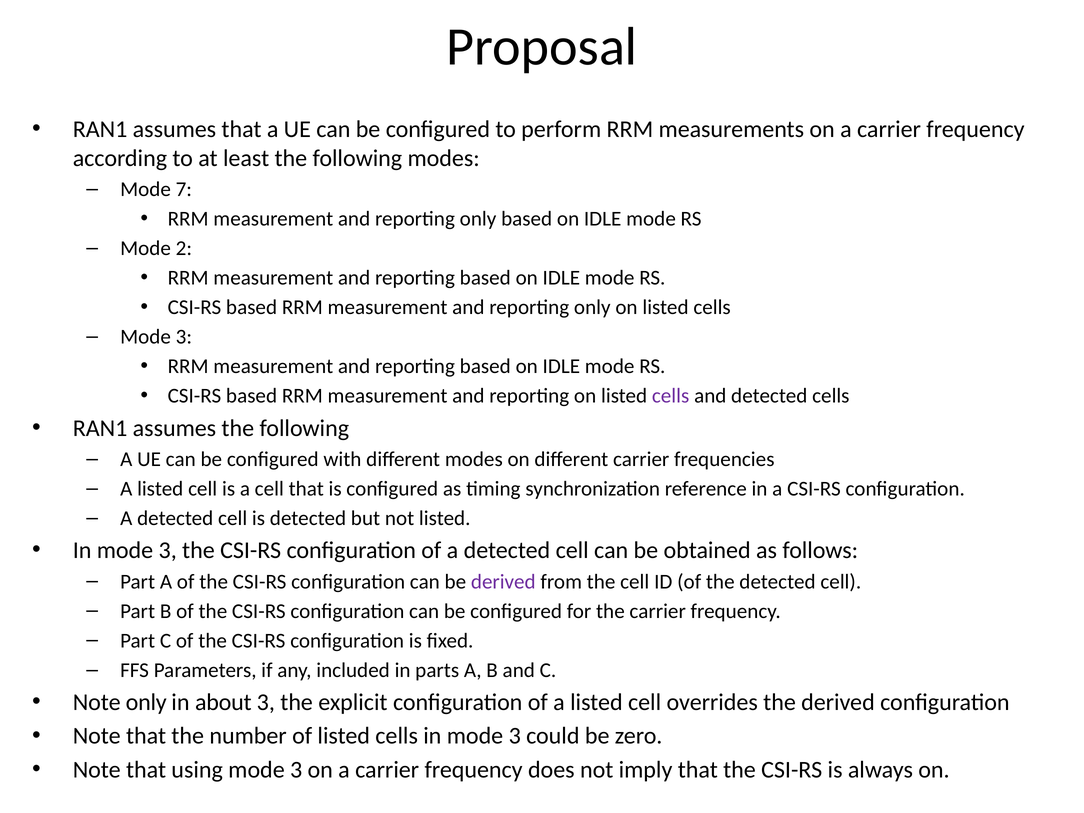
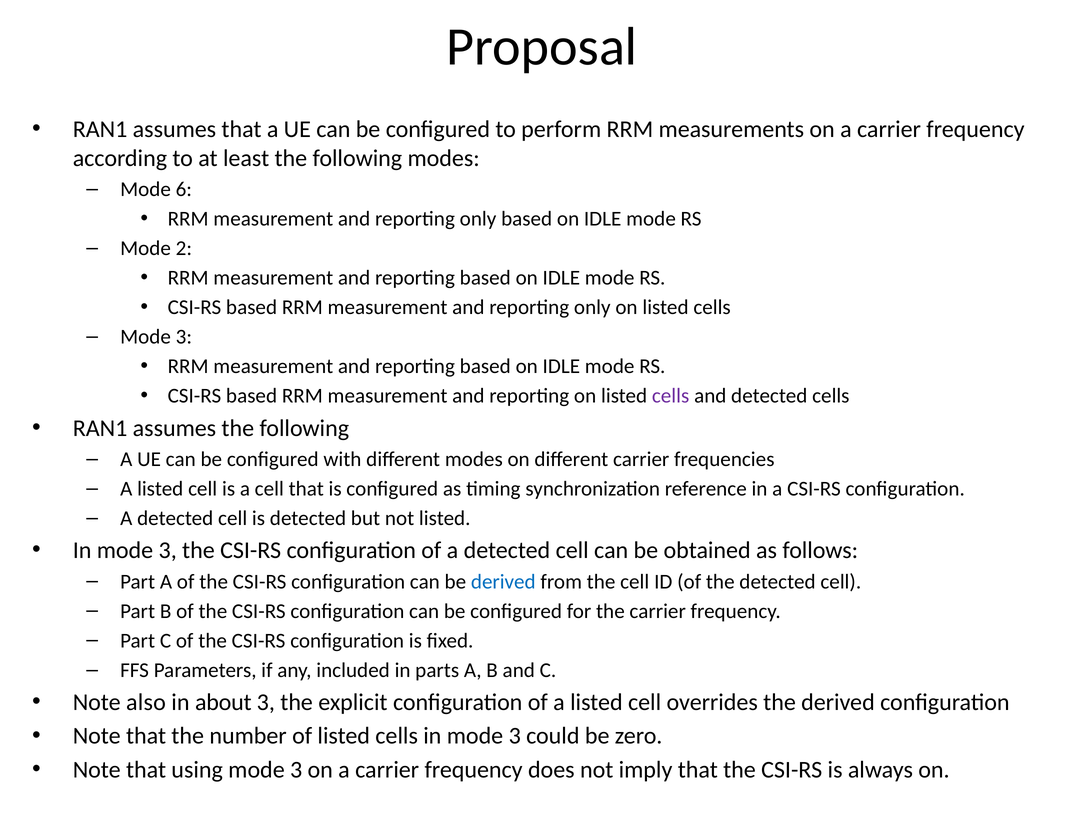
7: 7 -> 6
derived at (503, 582) colour: purple -> blue
Note only: only -> also
